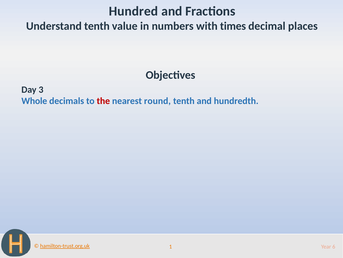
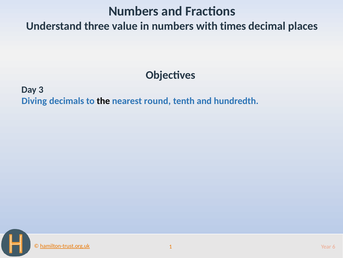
Hundred at (133, 11): Hundred -> Numbers
Understand tenth: tenth -> three
Whole: Whole -> Diving
the colour: red -> black
